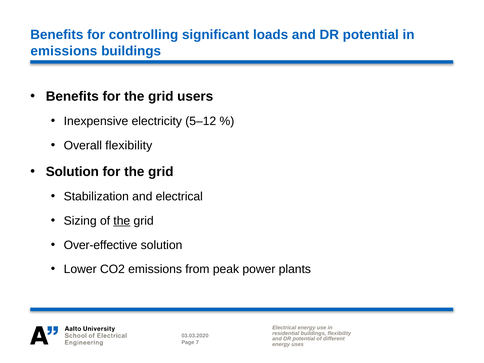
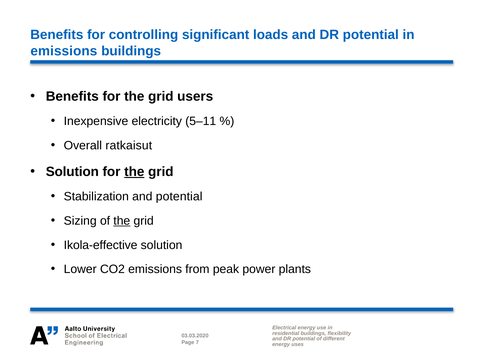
5–12: 5–12 -> 5–11
Overall flexibility: flexibility -> ratkaisut
the at (134, 172) underline: none -> present
and electrical: electrical -> potential
Over-effective: Over-effective -> Ikola-effective
